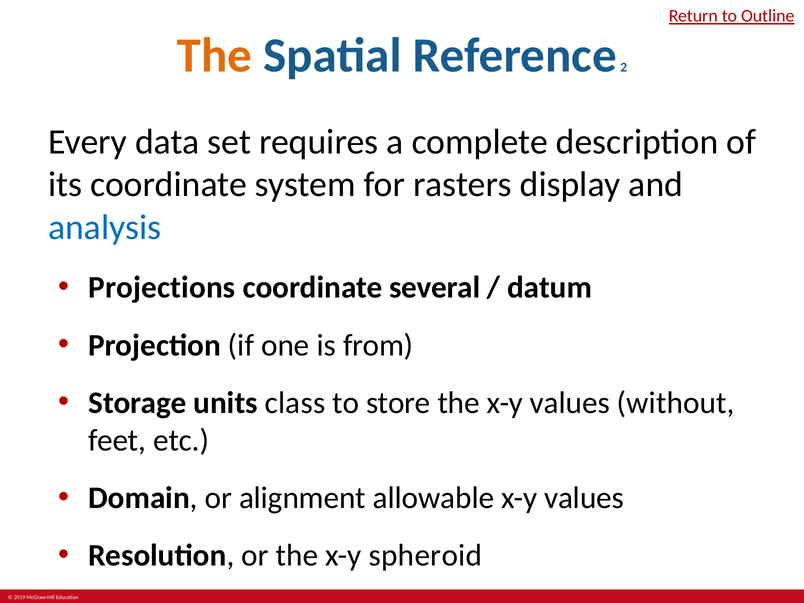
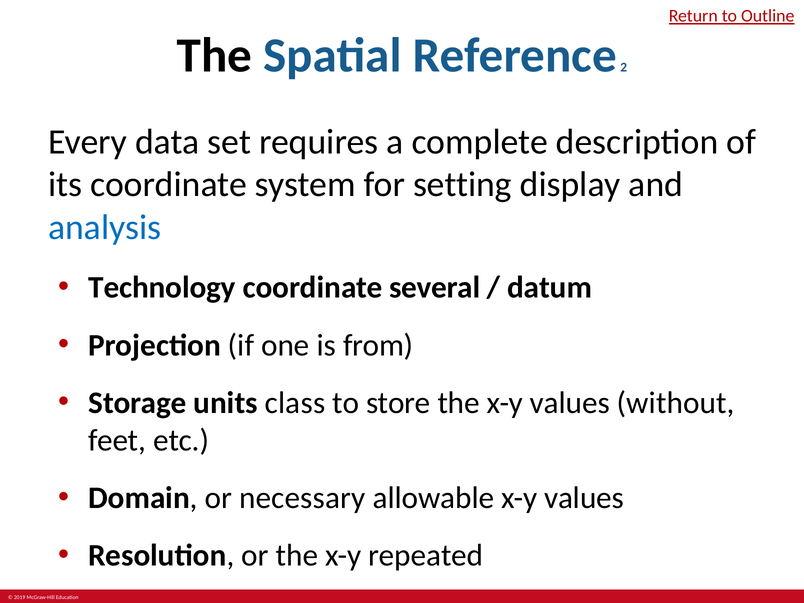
The at (215, 56) colour: orange -> black
rasters: rasters -> setting
Projections: Projections -> Technology
alignment: alignment -> necessary
spheroid: spheroid -> repeated
